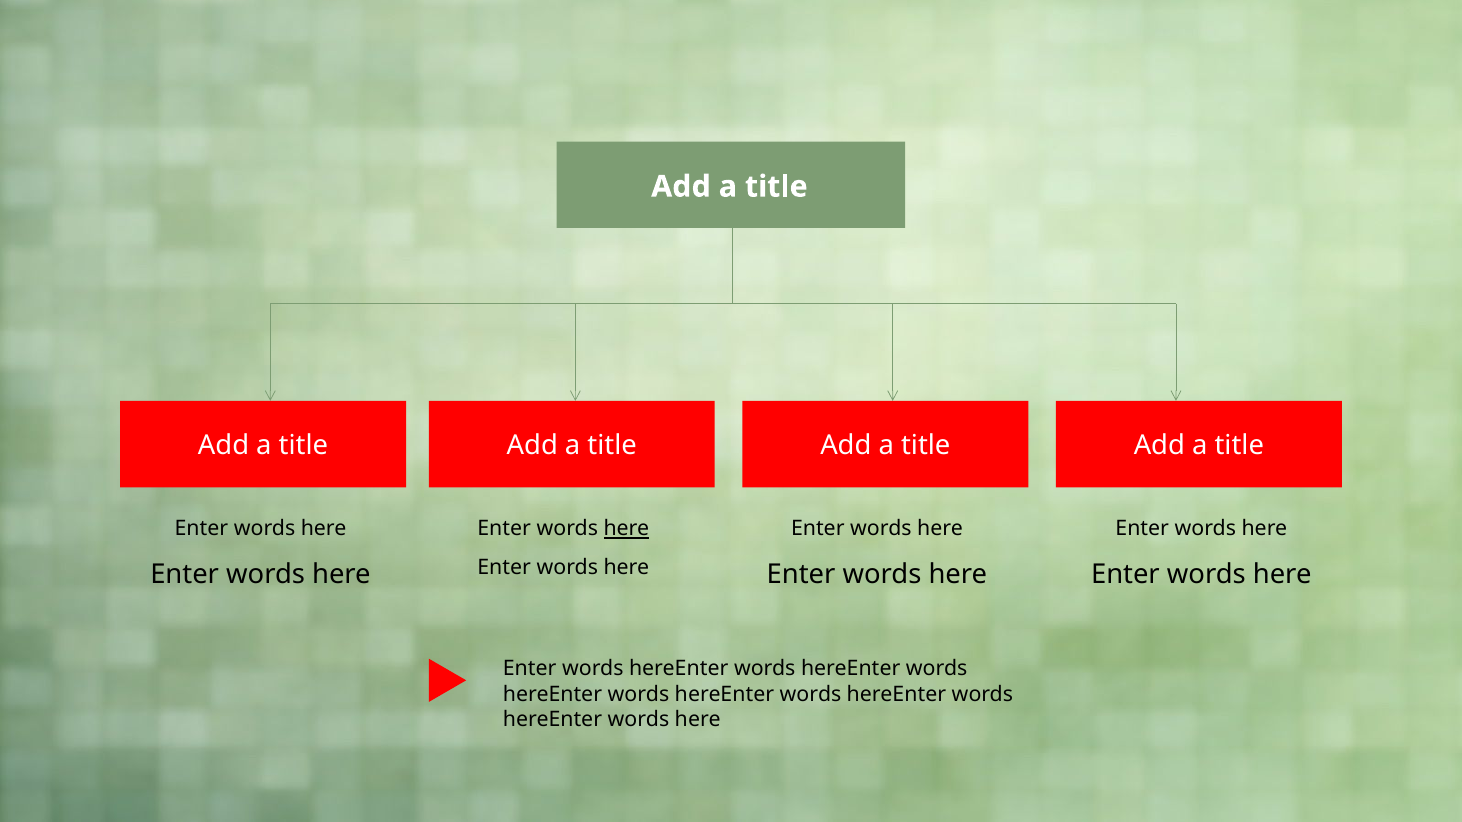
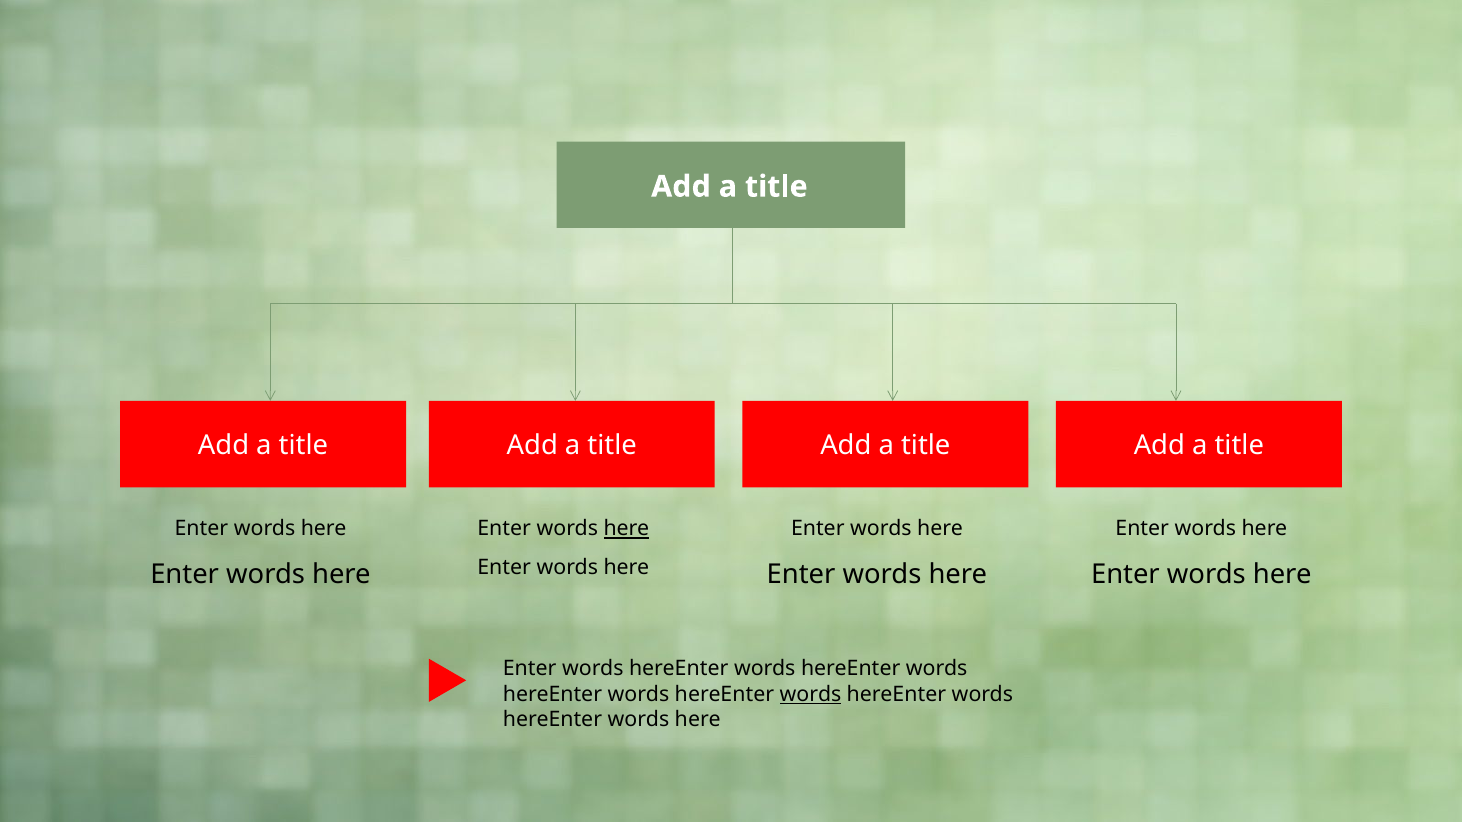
words at (811, 694) underline: none -> present
